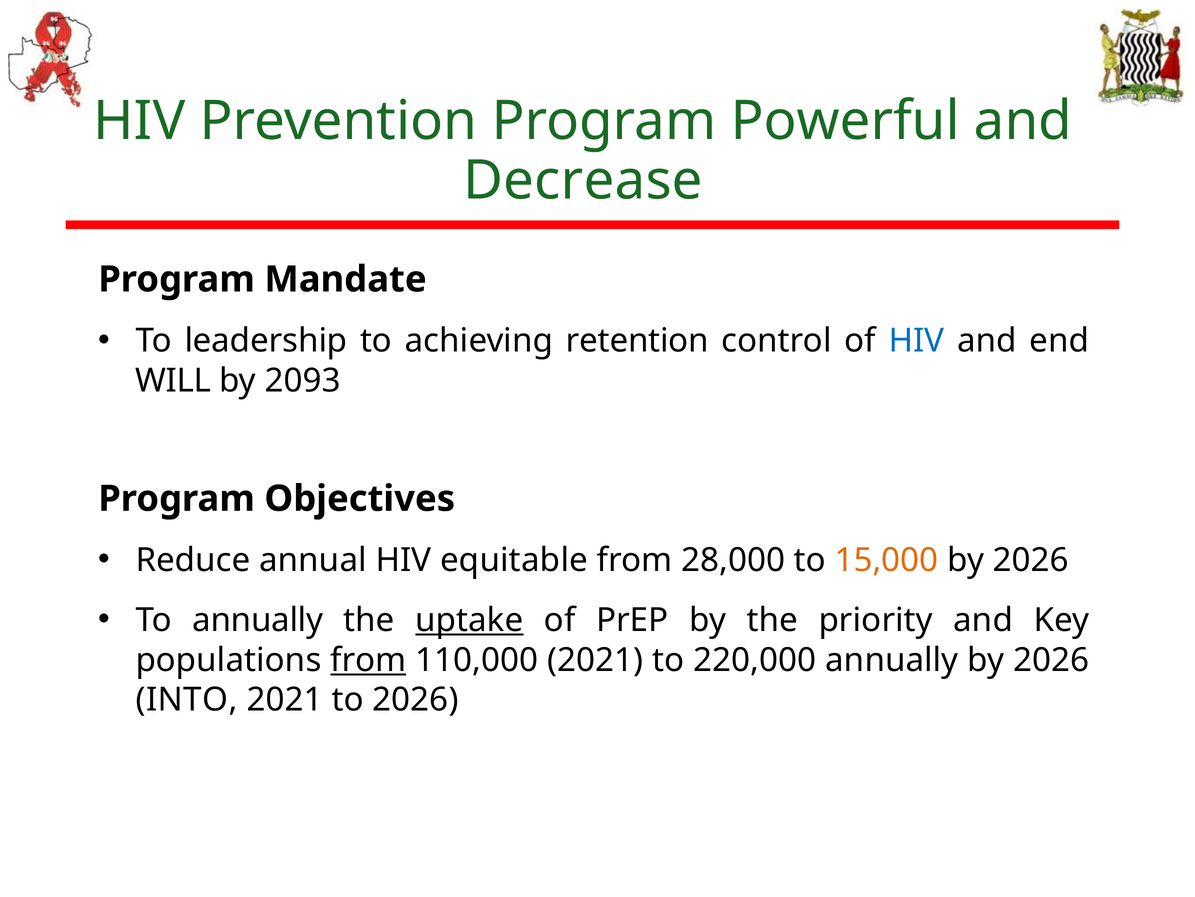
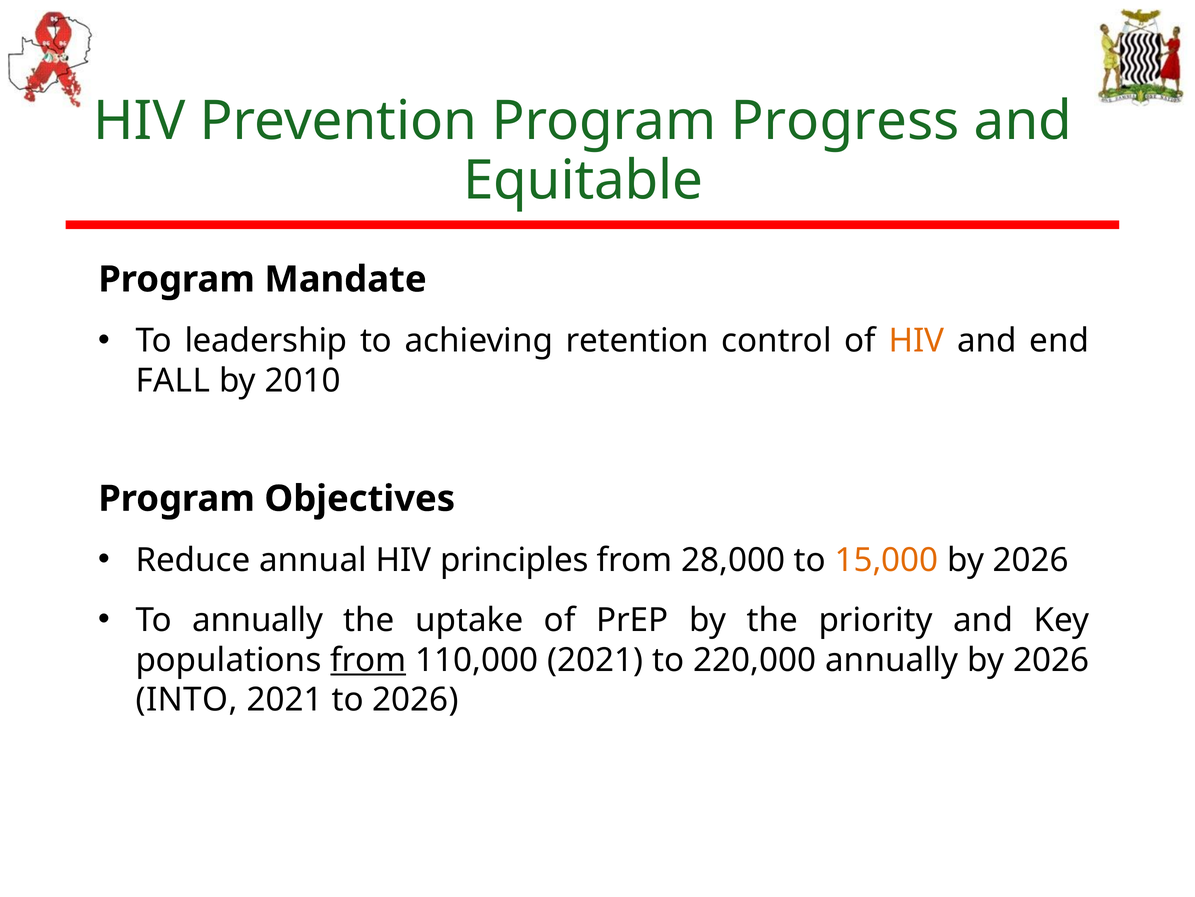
Powerful: Powerful -> Progress
Decrease: Decrease -> Equitable
HIV at (916, 341) colour: blue -> orange
WILL: WILL -> FALL
2093: 2093 -> 2010
equitable: equitable -> principles
uptake underline: present -> none
